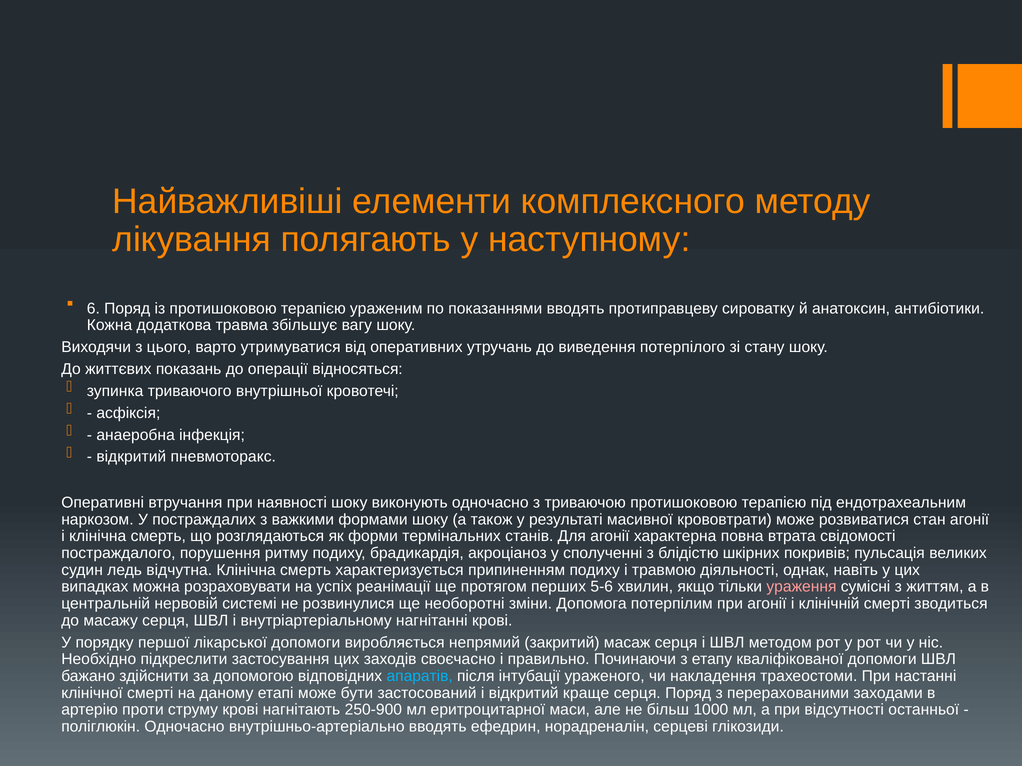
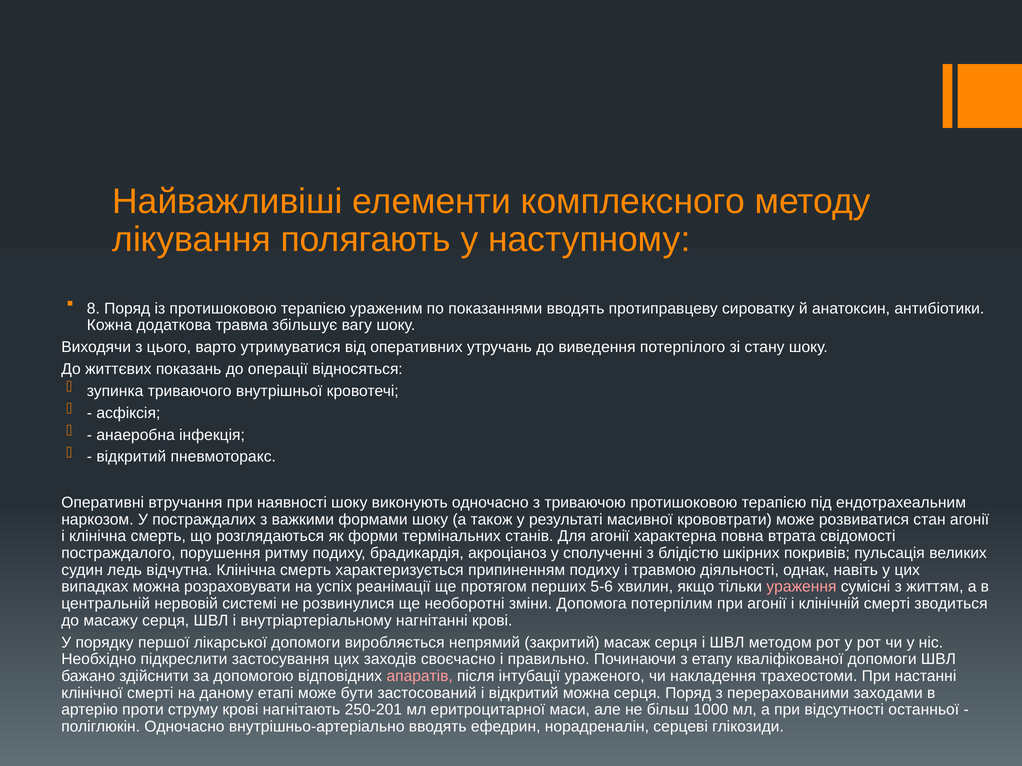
6: 6 -> 8
апаратів colour: light blue -> pink
відкритий краще: краще -> можна
250-900: 250-900 -> 250-201
